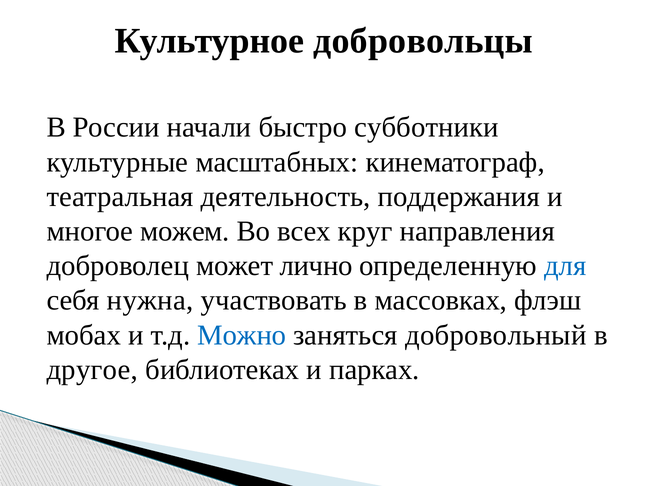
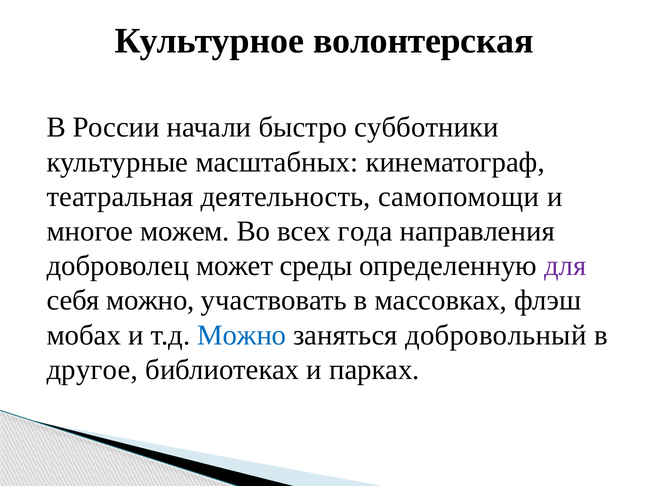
добровольцы: добровольцы -> волонтерская
поддержания: поддержания -> самопомощи
круг: круг -> года
лично: лично -> среды
для colour: blue -> purple
себя нужна: нужна -> можно
